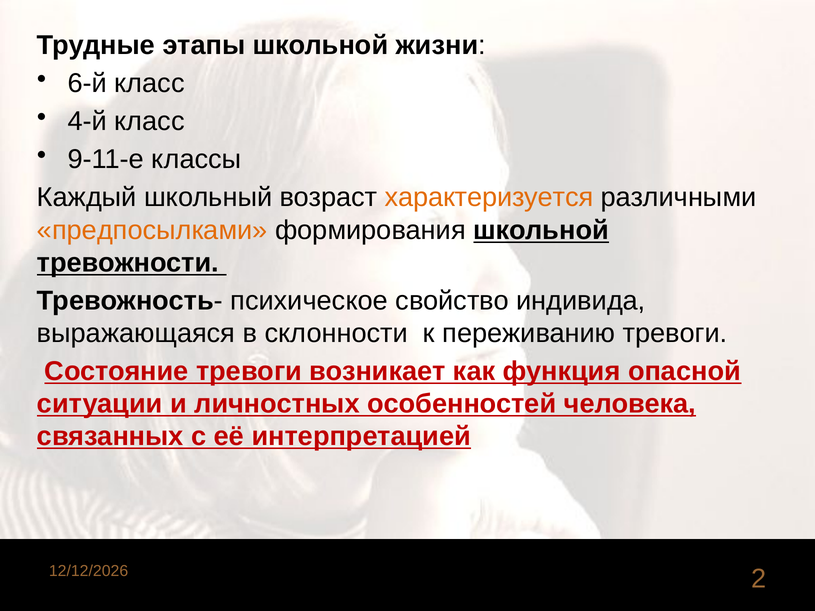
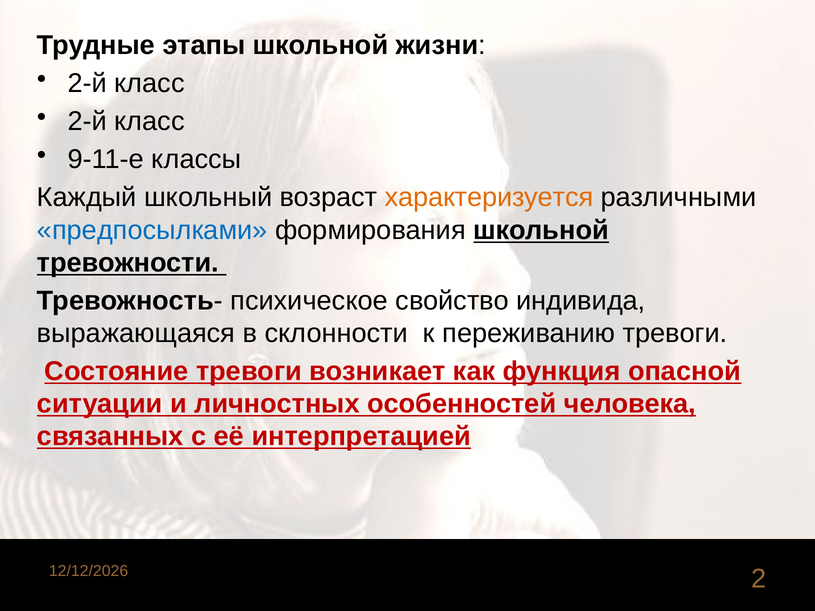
6-й at (87, 84): 6-й -> 2-й
4-й at (87, 122): 4-й -> 2-й
предпосылками colour: orange -> blue
